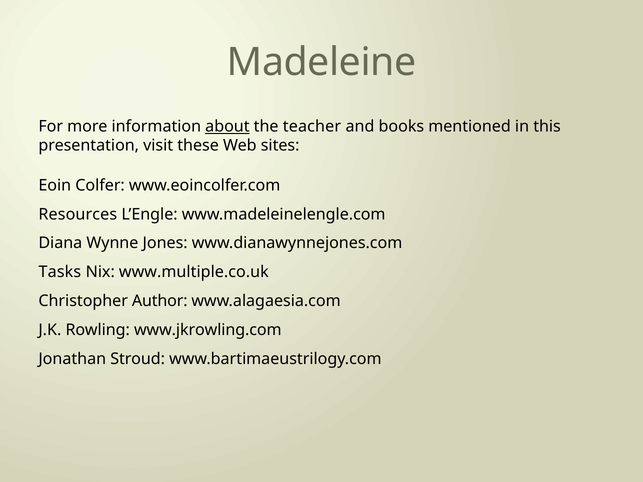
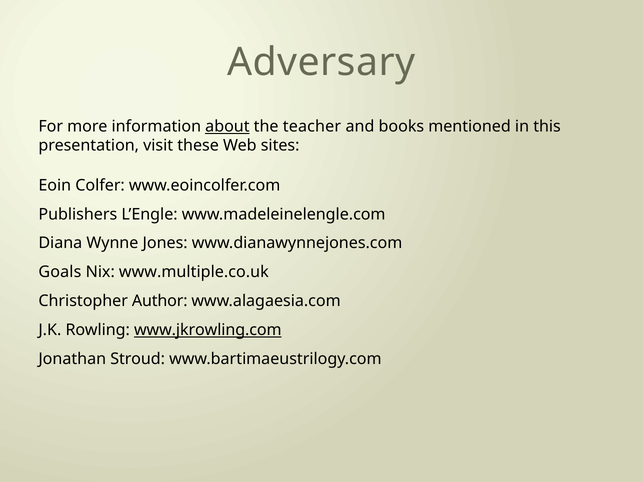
Madeleine: Madeleine -> Adversary
Resources: Resources -> Publishers
Tasks: Tasks -> Goals
www.jkrowling.com underline: none -> present
